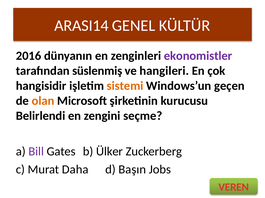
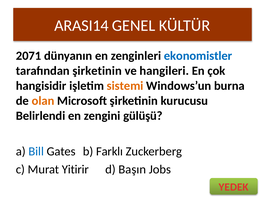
2016: 2016 -> 2071
ekonomistler colour: purple -> blue
tarafından süslenmiş: süslenmiş -> şirketinin
geçen: geçen -> burna
seçme: seçme -> gülüşü
Bill colour: purple -> blue
Ülker: Ülker -> Farklı
Daha: Daha -> Yitirir
VEREN: VEREN -> YEDEK
